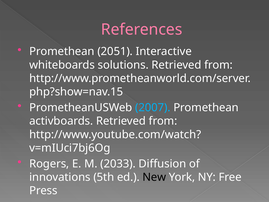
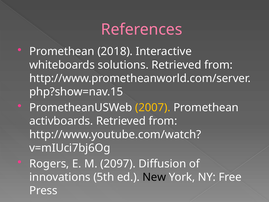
2051: 2051 -> 2018
2007 colour: light blue -> yellow
2033: 2033 -> 2097
